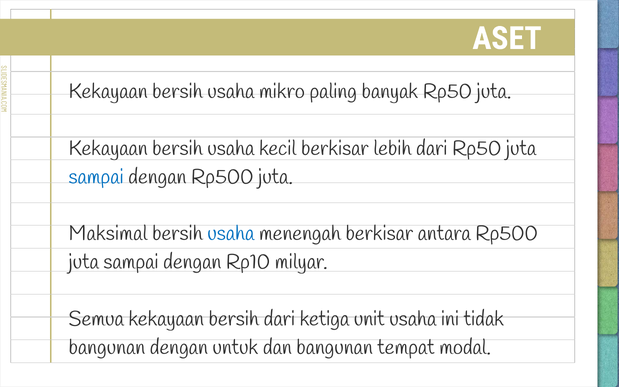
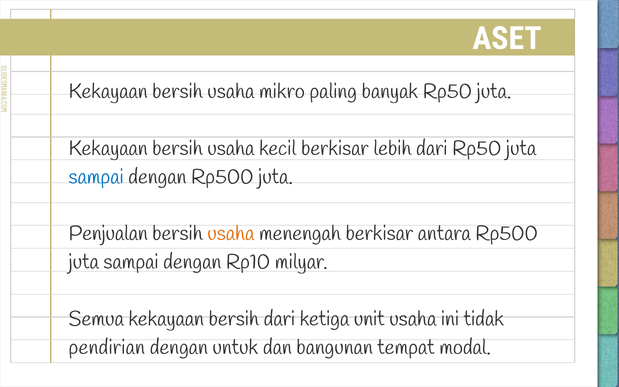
Maksimal: Maksimal -> Penjualan
usaha at (231, 234) colour: blue -> orange
bangunan at (107, 347): bangunan -> pendirian
